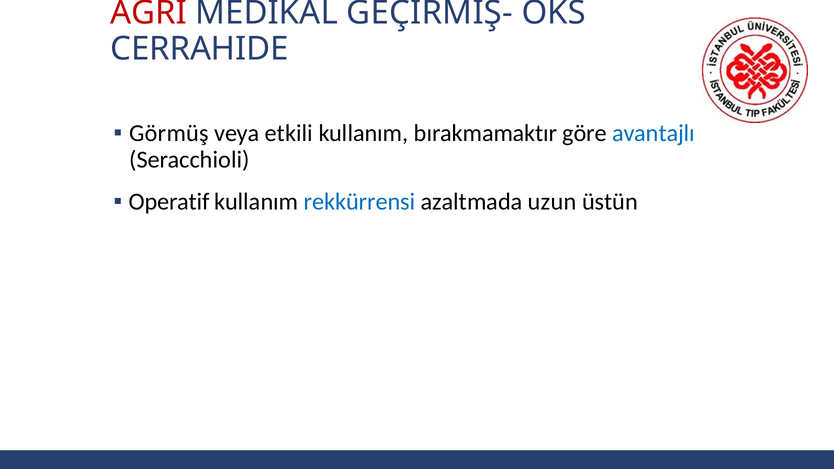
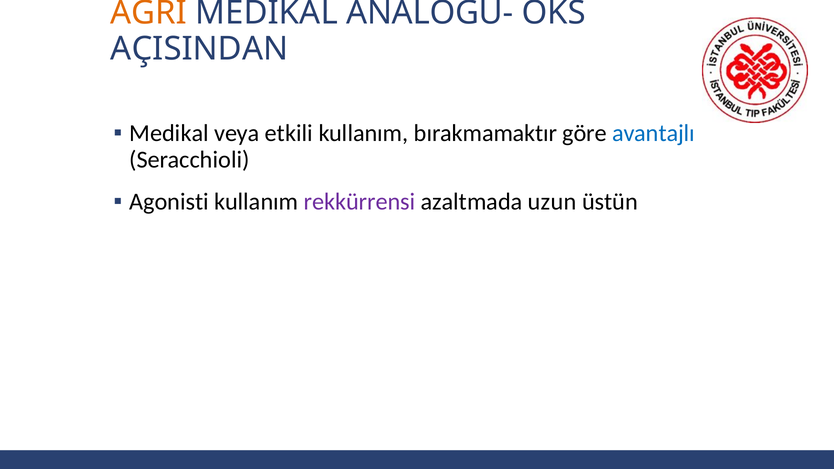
AĞRI colour: red -> orange
GEÇIRMIŞ-: GEÇIRMIŞ- -> ANALOGU-
CERRAHIDE: CERRAHIDE -> AÇISINDAN
Görmüş: Görmüş -> Medikal
Operatif: Operatif -> Agonisti
rekkürrensi colour: blue -> purple
